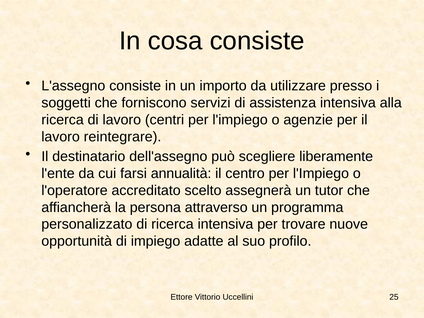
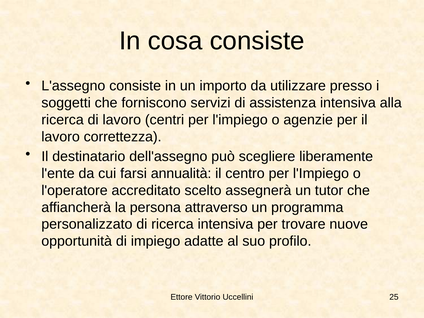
reintegrare: reintegrare -> correttezza
